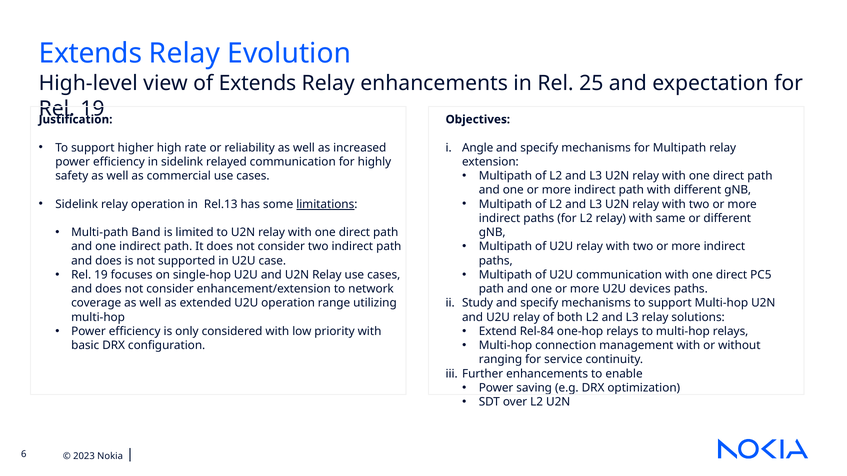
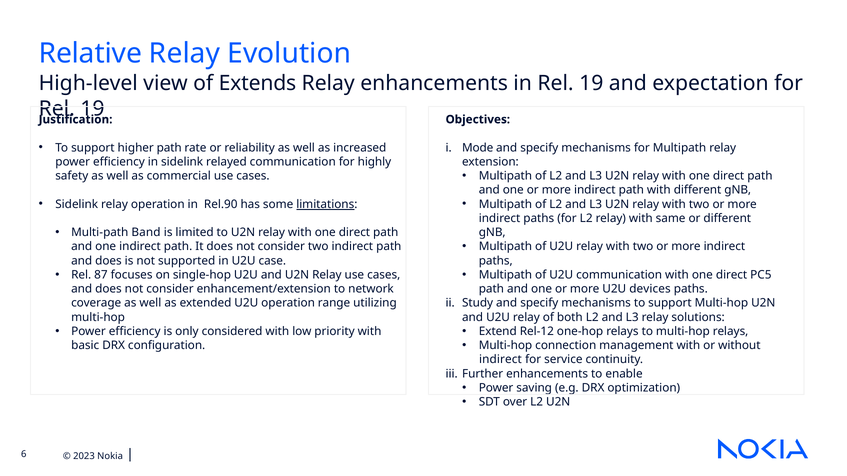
Extends at (90, 54): Extends -> Relative
in Rel 25: 25 -> 19
higher high: high -> path
Angle: Angle -> Mode
Rel.13: Rel.13 -> Rel.90
19 at (101, 275): 19 -> 87
Rel-84: Rel-84 -> Rel-12
ranging at (500, 360): ranging -> indirect
